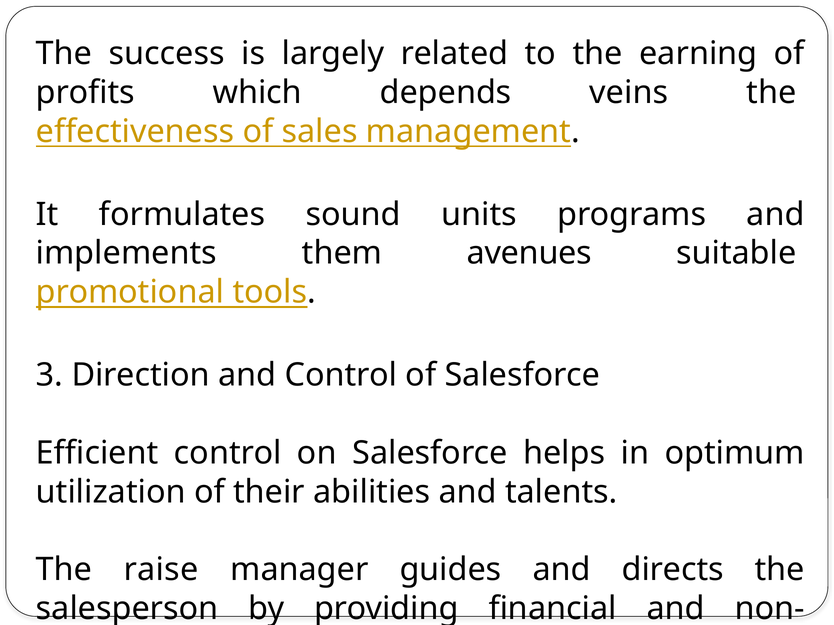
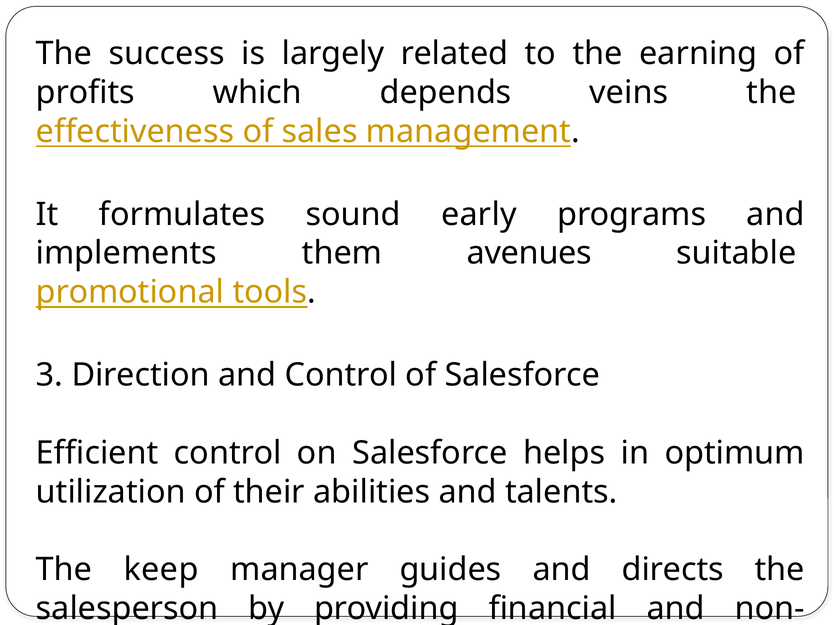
units: units -> early
raise: raise -> keep
